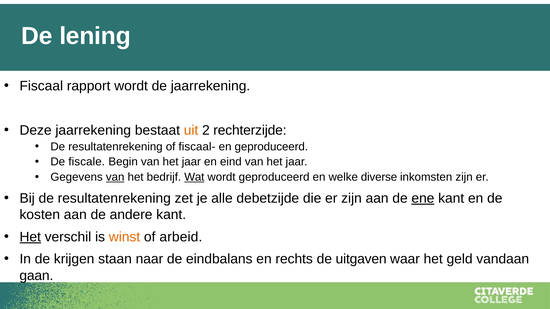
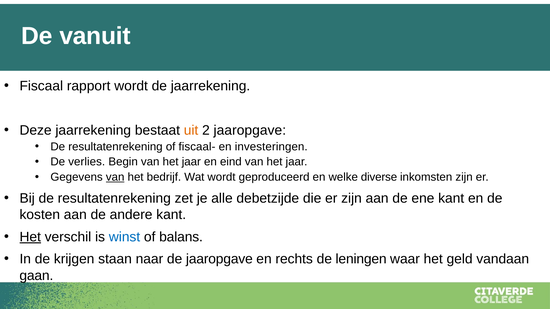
lening: lening -> vanuit
2 rechterzijde: rechterzijde -> jaaropgave
en geproduceerd: geproduceerd -> investeringen
fiscale: fiscale -> verlies
Wat underline: present -> none
ene underline: present -> none
winst colour: orange -> blue
arbeid: arbeid -> balans
de eindbalans: eindbalans -> jaaropgave
uitgaven: uitgaven -> leningen
